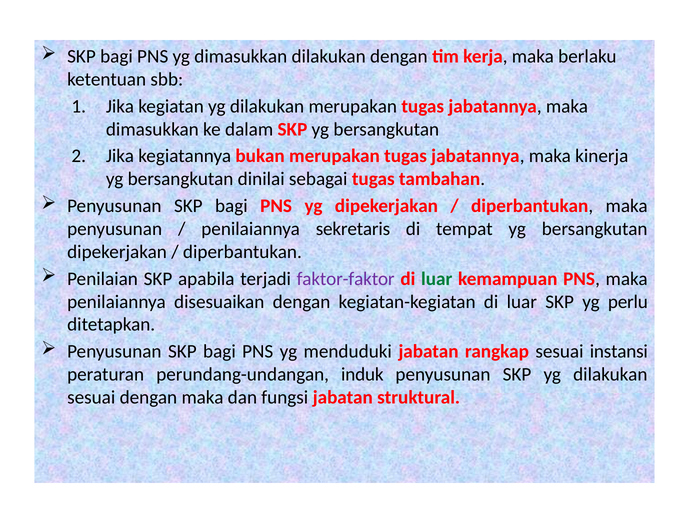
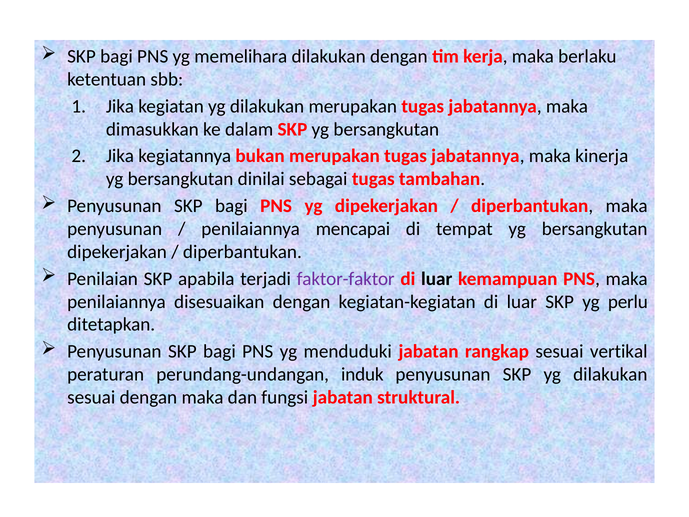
yg dimasukkan: dimasukkan -> memelihara
sekretaris: sekretaris -> mencapai
luar at (437, 279) colour: green -> black
instansi: instansi -> vertikal
